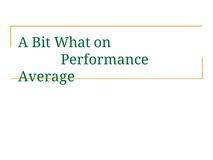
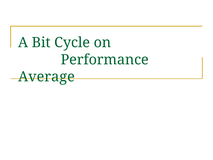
What: What -> Cycle
